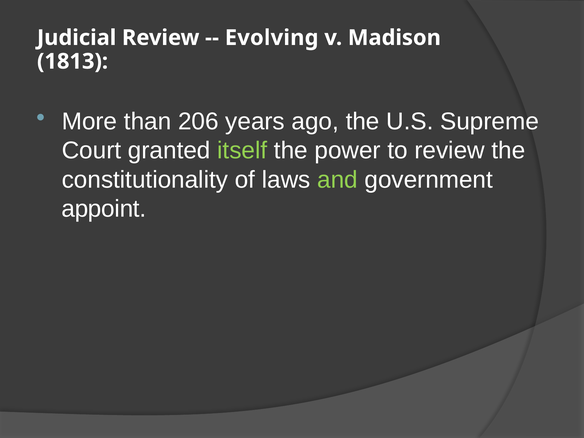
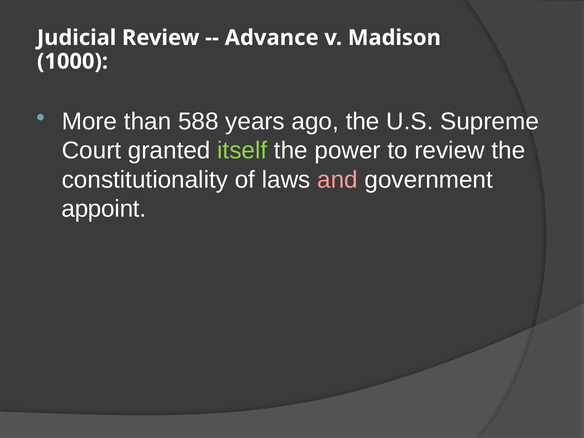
Evolving: Evolving -> Advance
1813: 1813 -> 1000
206: 206 -> 588
and colour: light green -> pink
